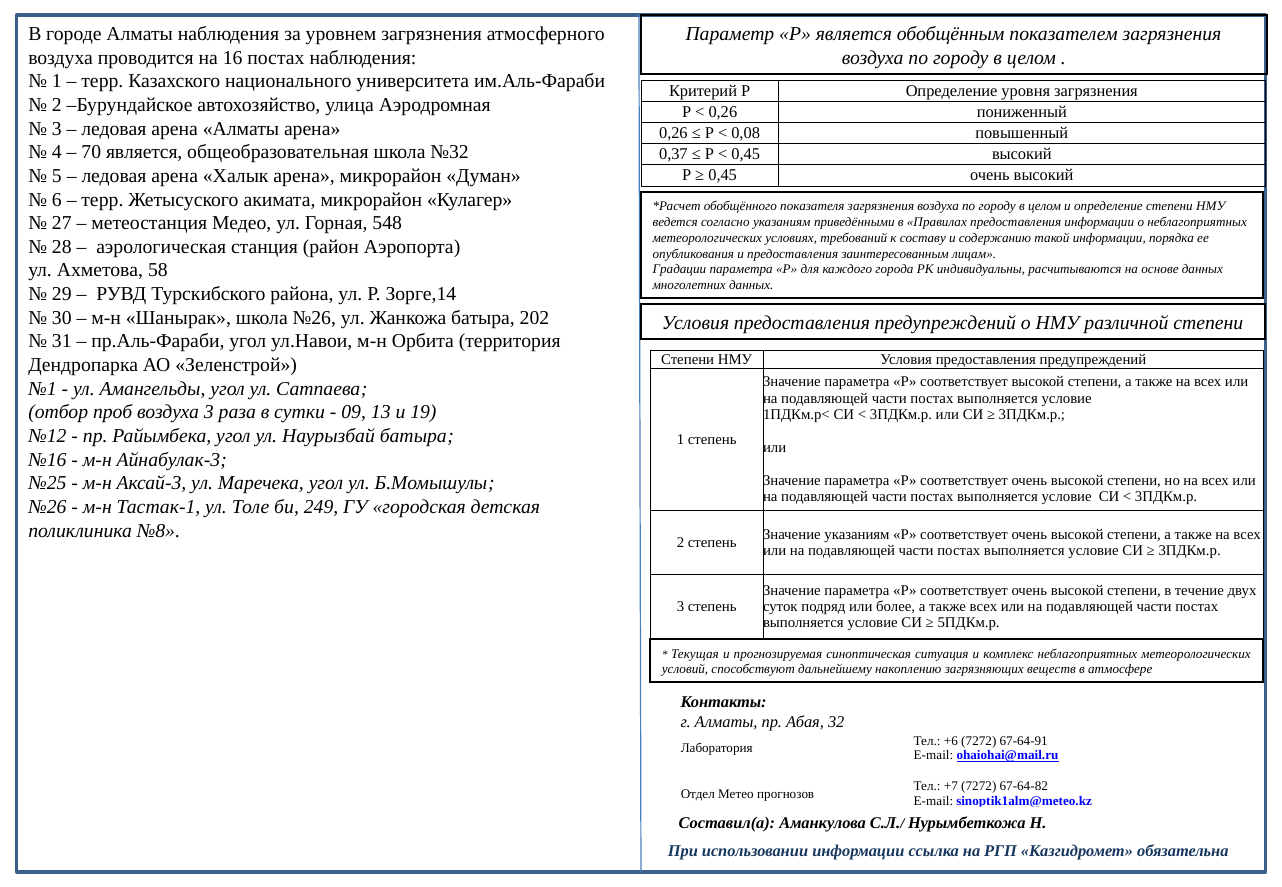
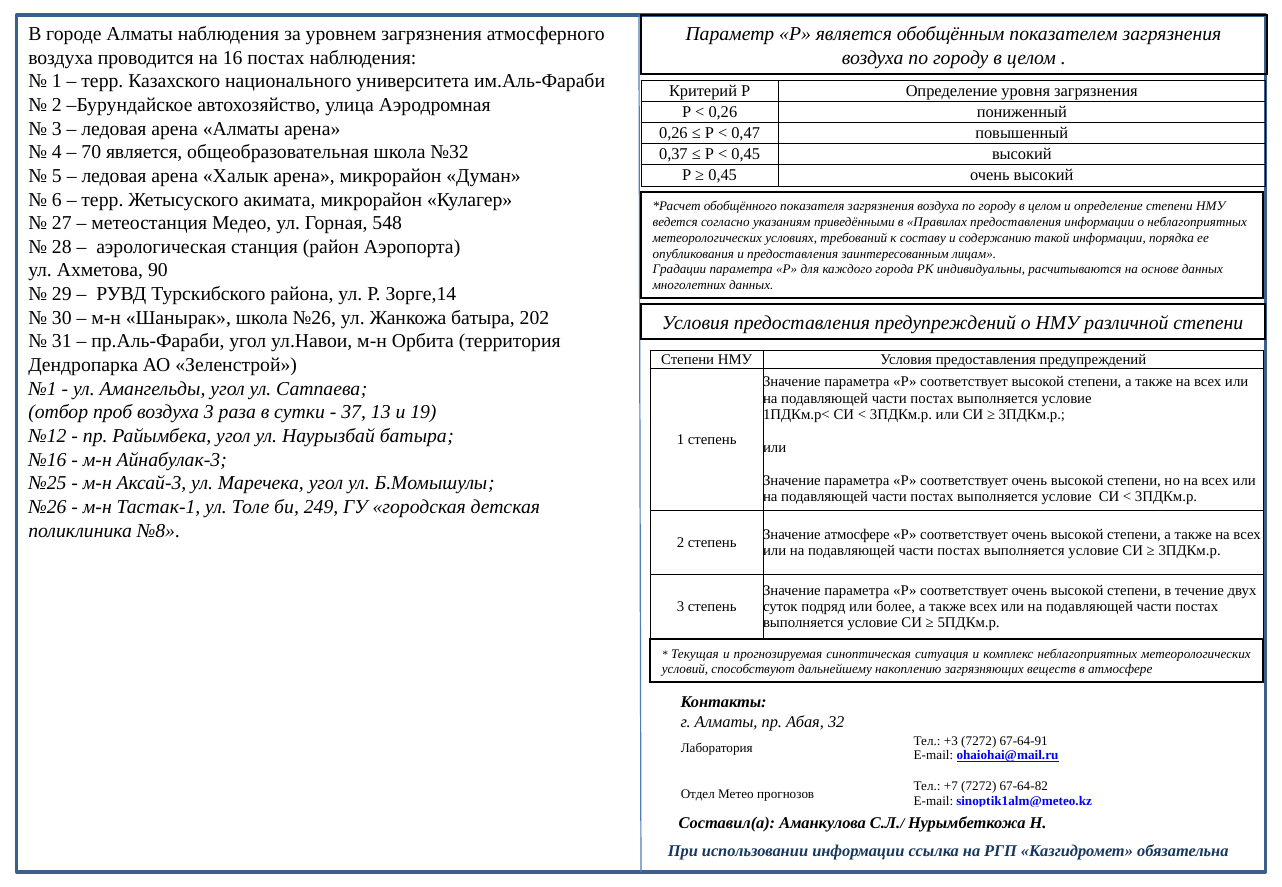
0,08: 0,08 -> 0,47
58: 58 -> 90
09: 09 -> 37
Значение указаниям: указаниям -> атмосфере
+6: +6 -> +3
